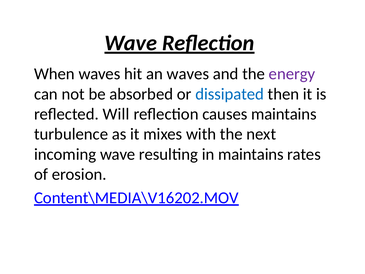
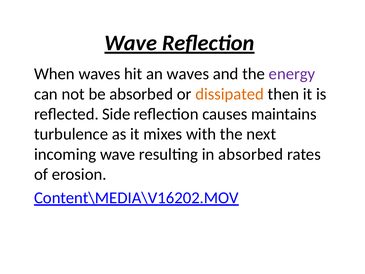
dissipated colour: blue -> orange
Will: Will -> Side
in maintains: maintains -> absorbed
